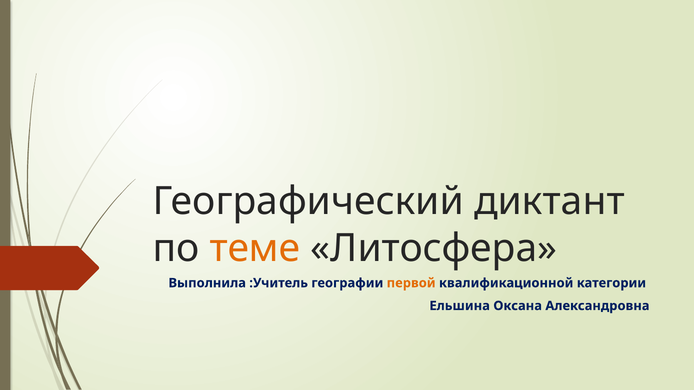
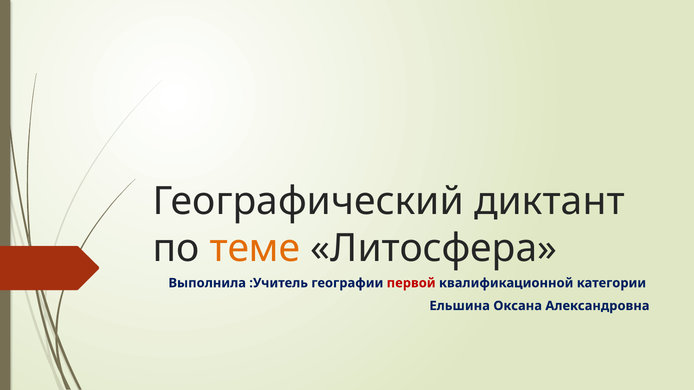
первой colour: orange -> red
